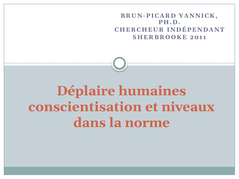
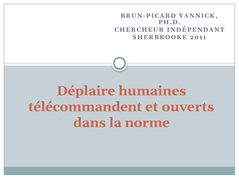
conscientisation: conscientisation -> télécommandent
niveaux: niveaux -> ouverts
